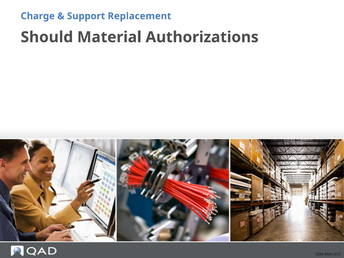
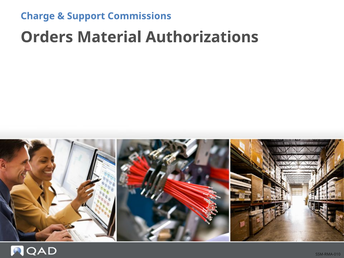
Replacement: Replacement -> Commissions
Should: Should -> Orders
